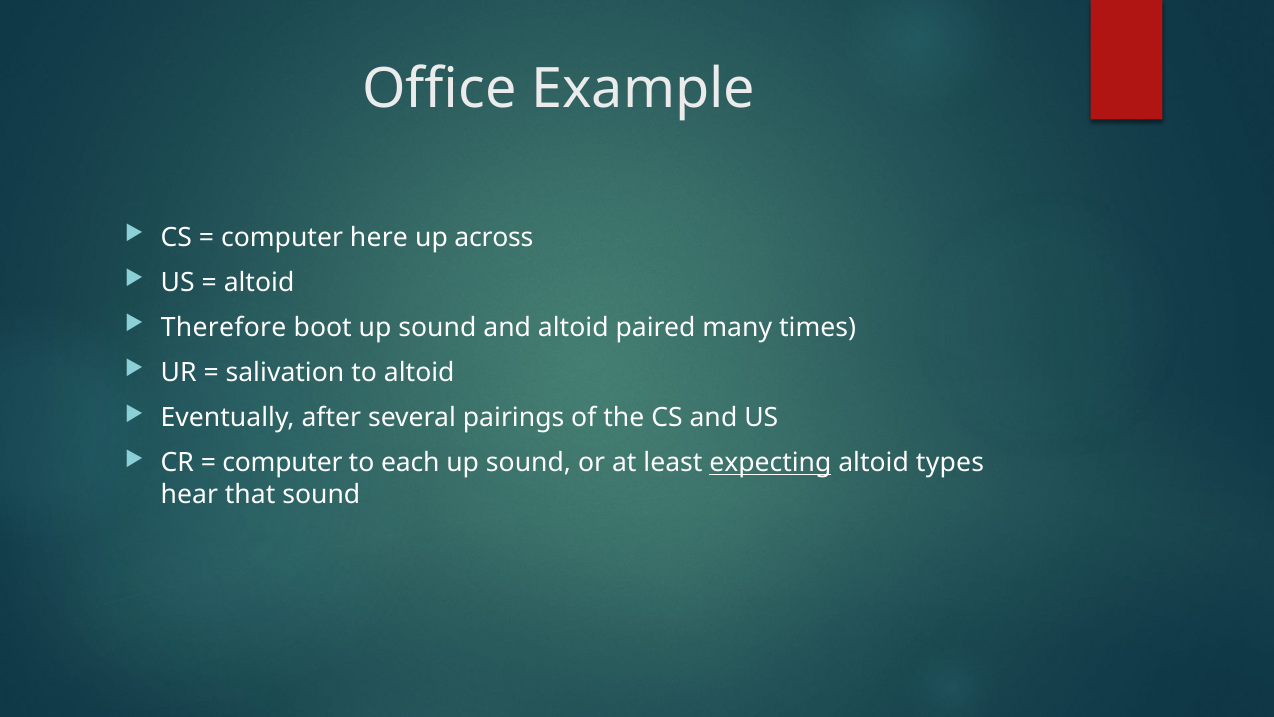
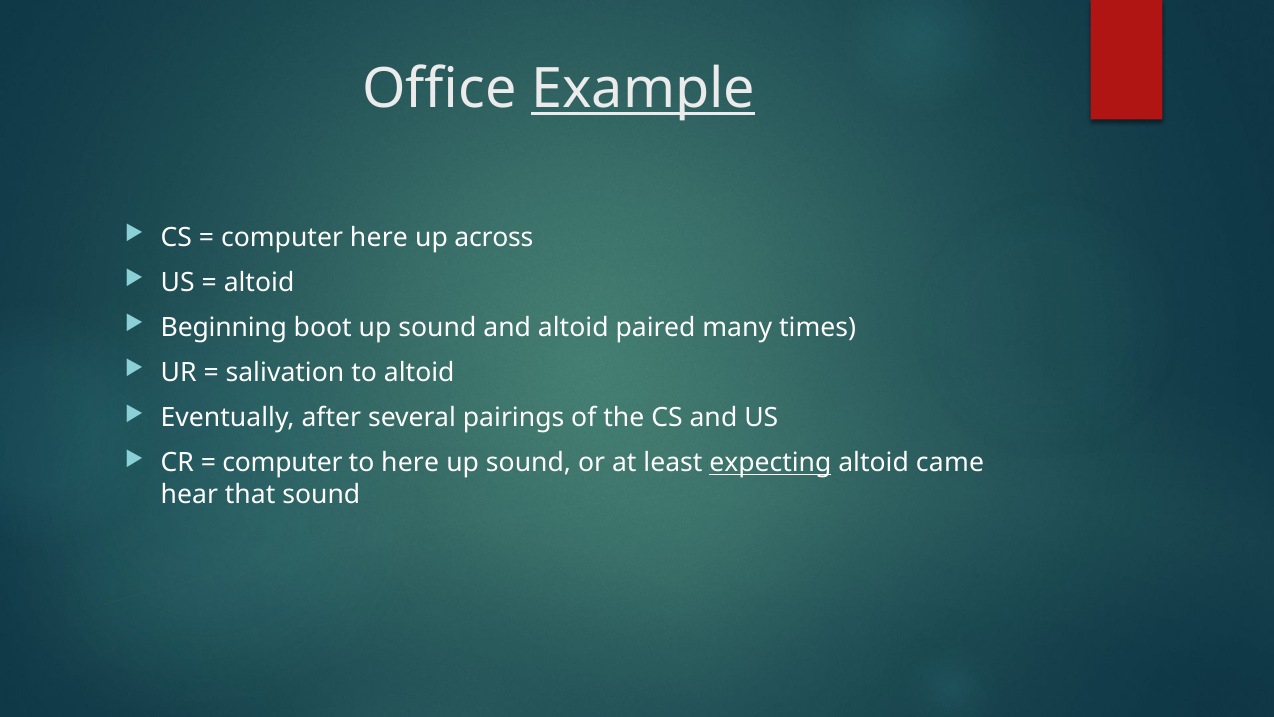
Example underline: none -> present
Therefore: Therefore -> Beginning
to each: each -> here
types: types -> came
